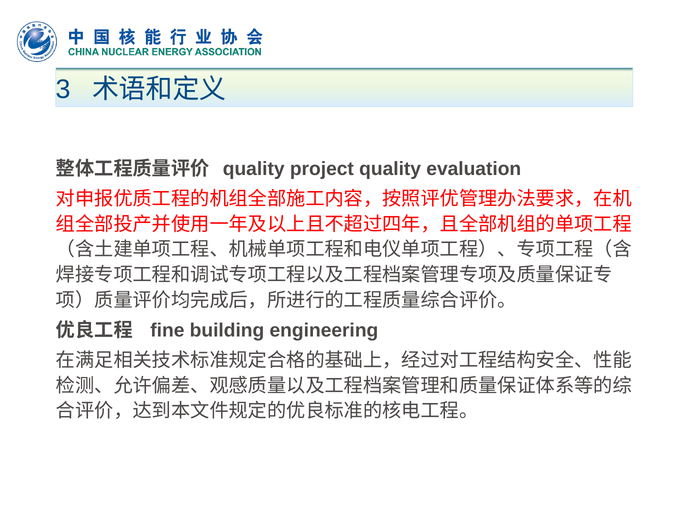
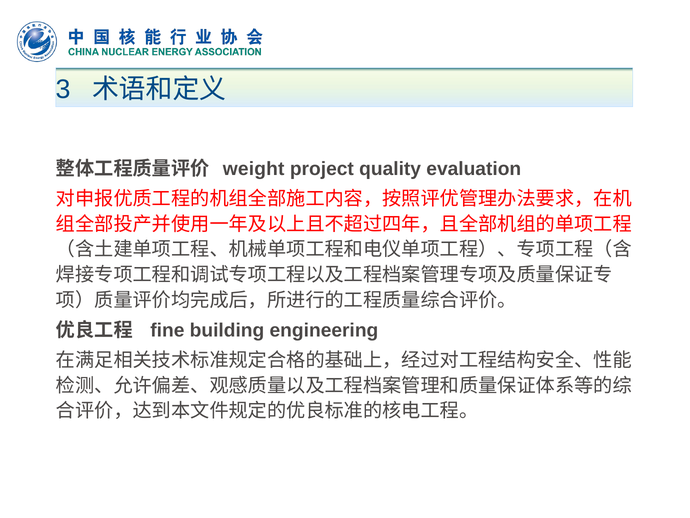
quality at (254, 169): quality -> weight
